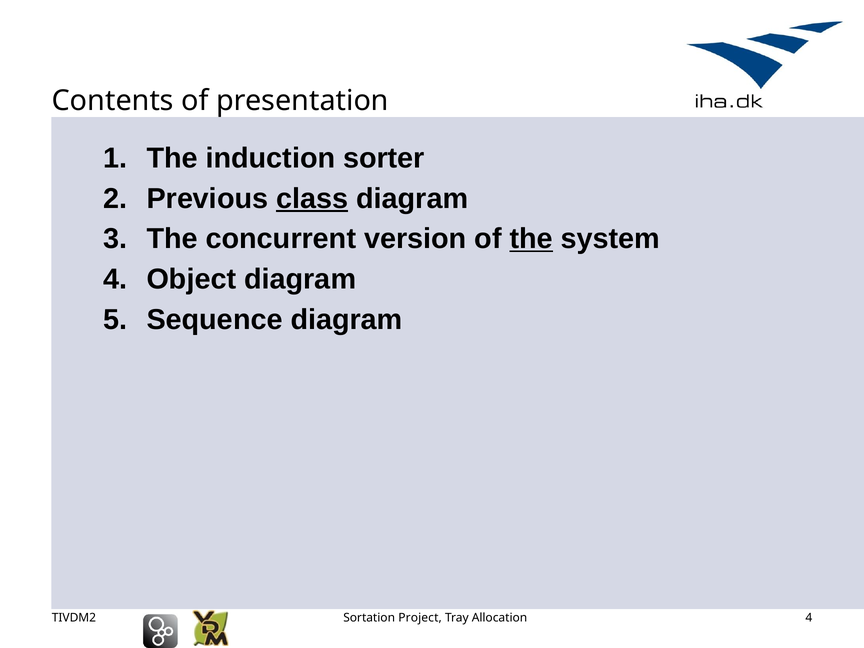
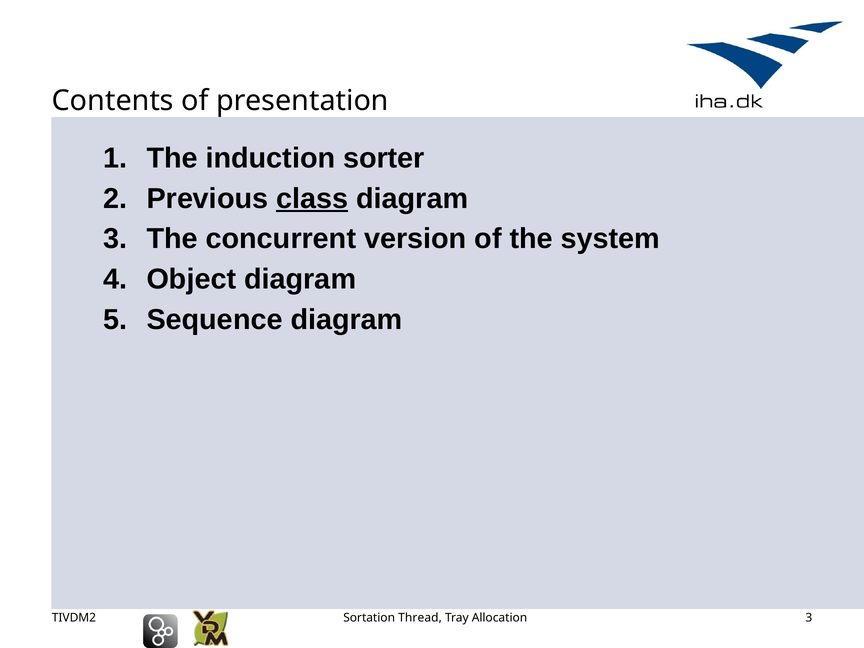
the at (531, 239) underline: present -> none
Project: Project -> Thread
Allocation 4: 4 -> 3
